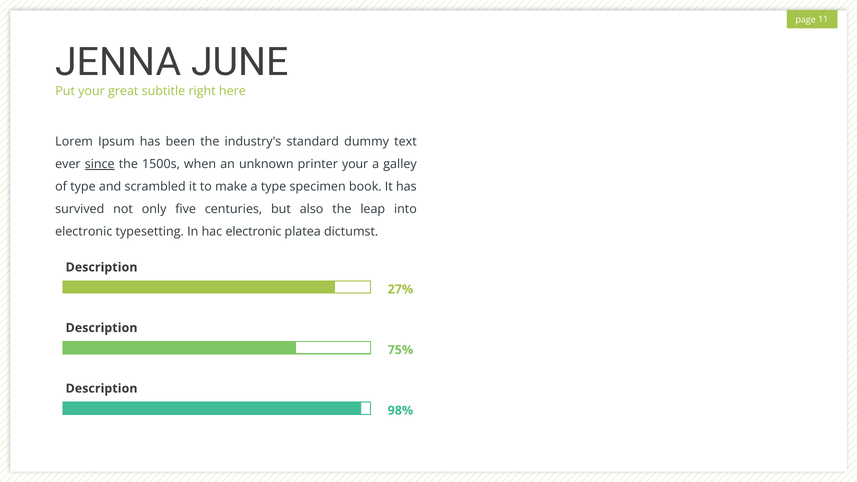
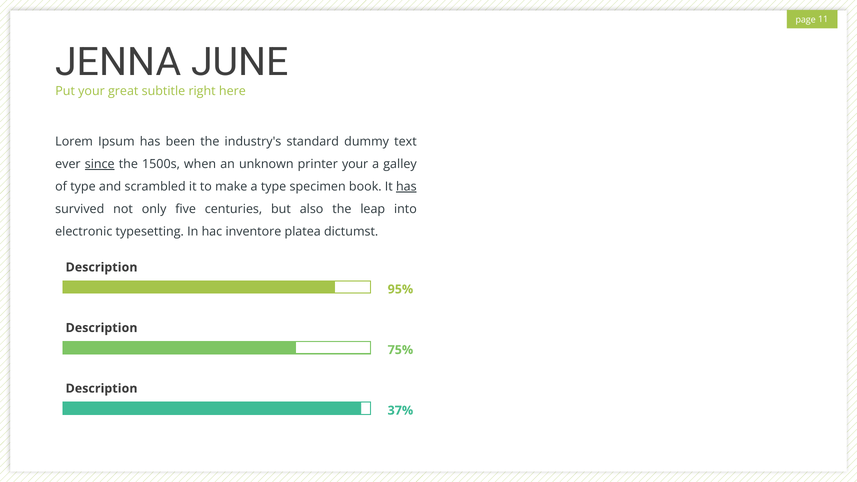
has at (406, 187) underline: none -> present
hac electronic: electronic -> inventore
27%: 27% -> 95%
98%: 98% -> 37%
